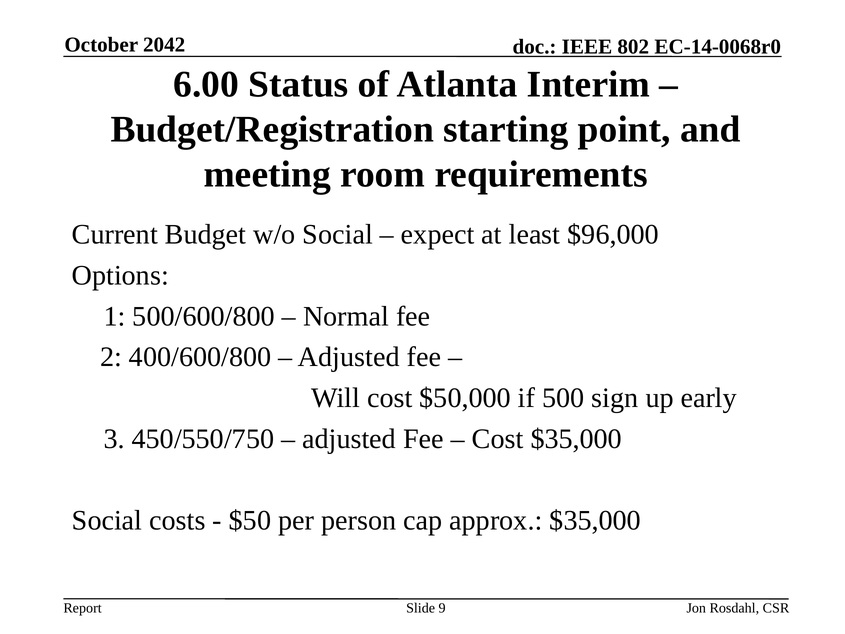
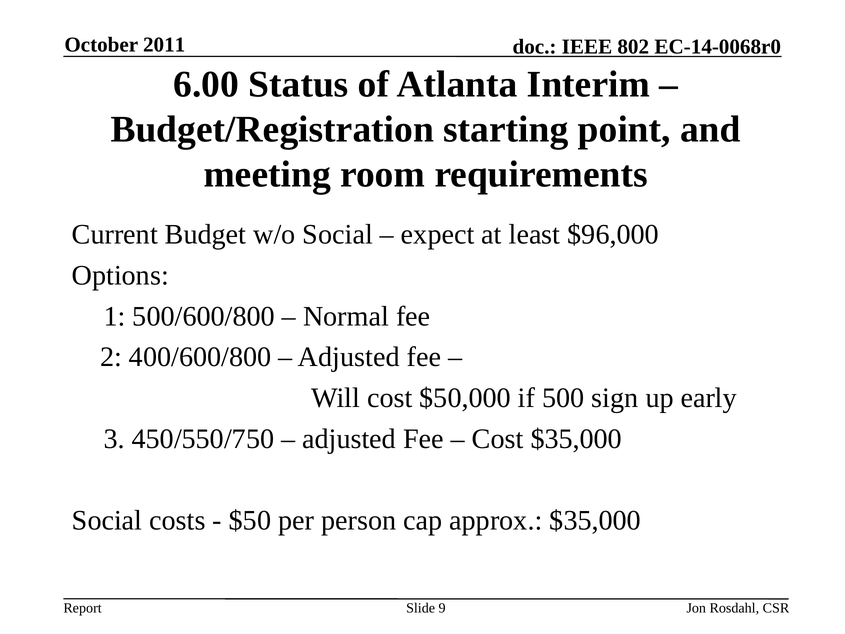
2042: 2042 -> 2011
